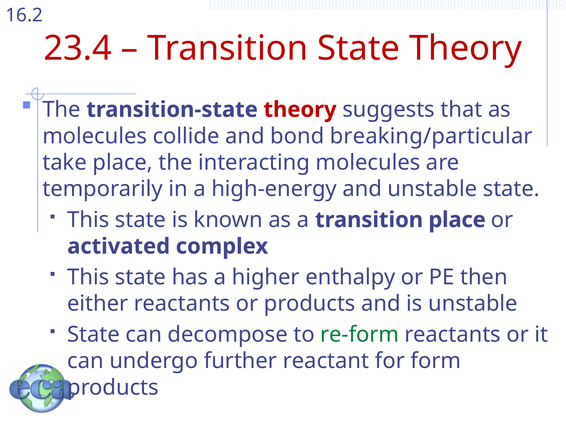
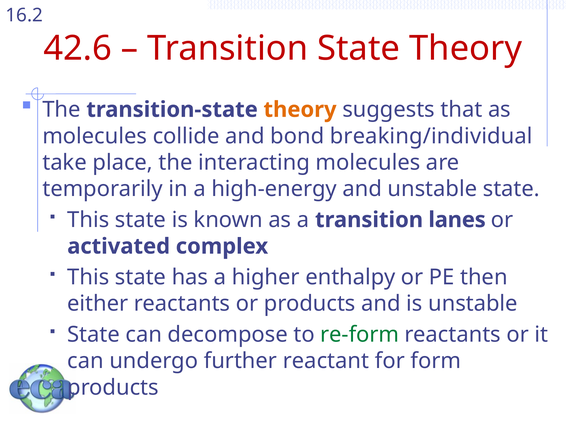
23.4: 23.4 -> 42.6
theory at (300, 109) colour: red -> orange
breaking/particular: breaking/particular -> breaking/individual
transition place: place -> lanes
